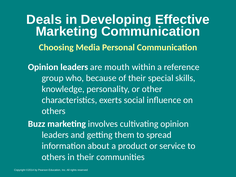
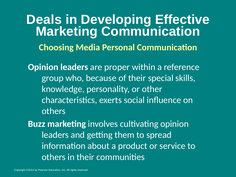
mouth: mouth -> proper
